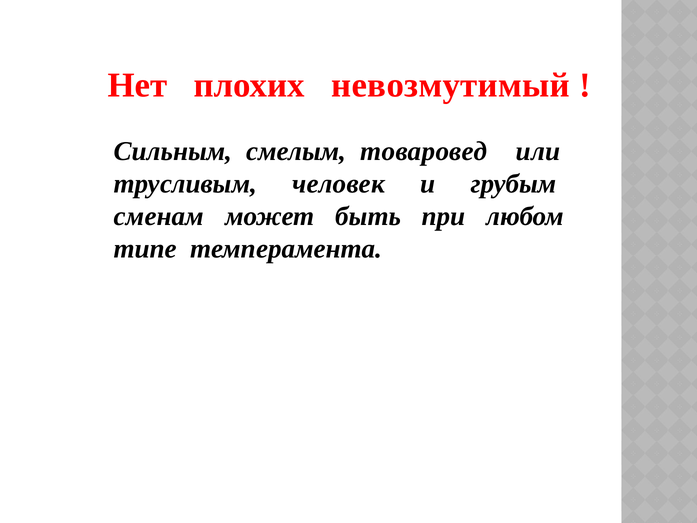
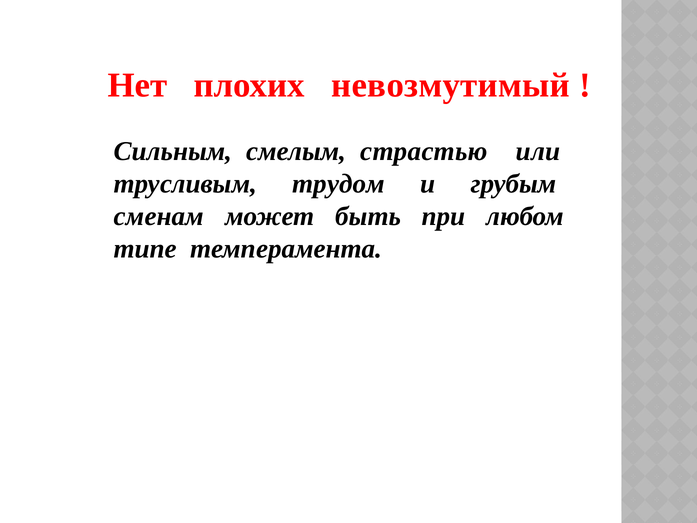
товаровед: товаровед -> страстью
человек: человек -> трудом
